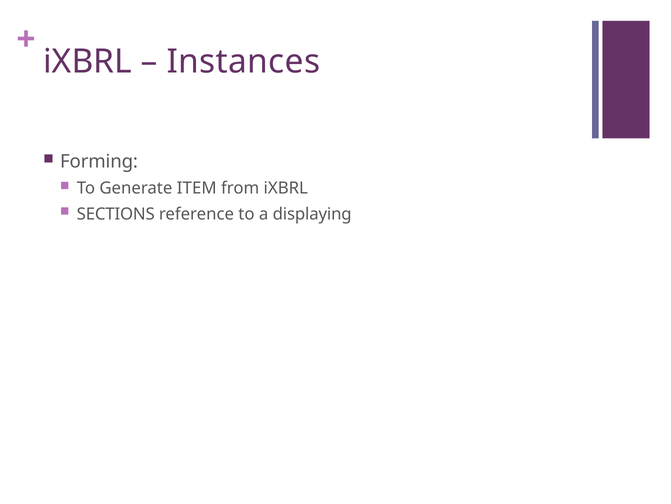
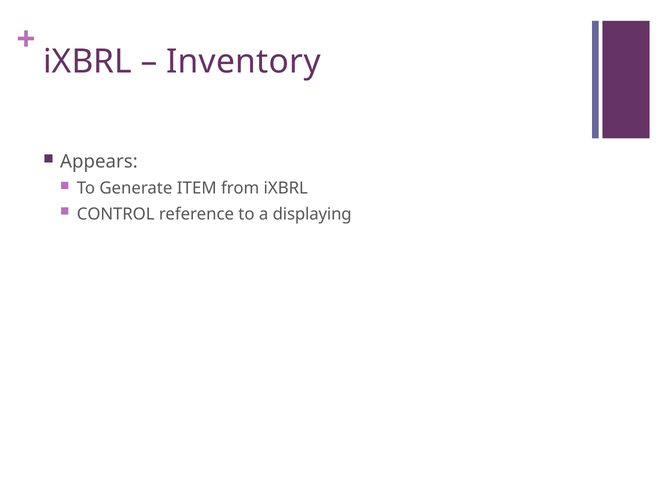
Instances: Instances -> Inventory
Forming: Forming -> Appears
SECTIONS: SECTIONS -> CONTROL
